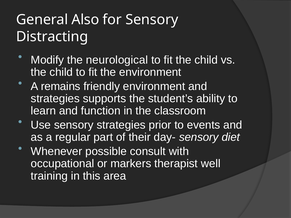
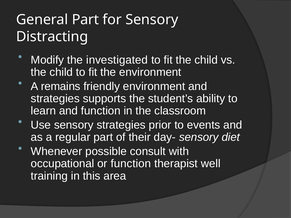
General Also: Also -> Part
neurological: neurological -> investigated
or markers: markers -> function
